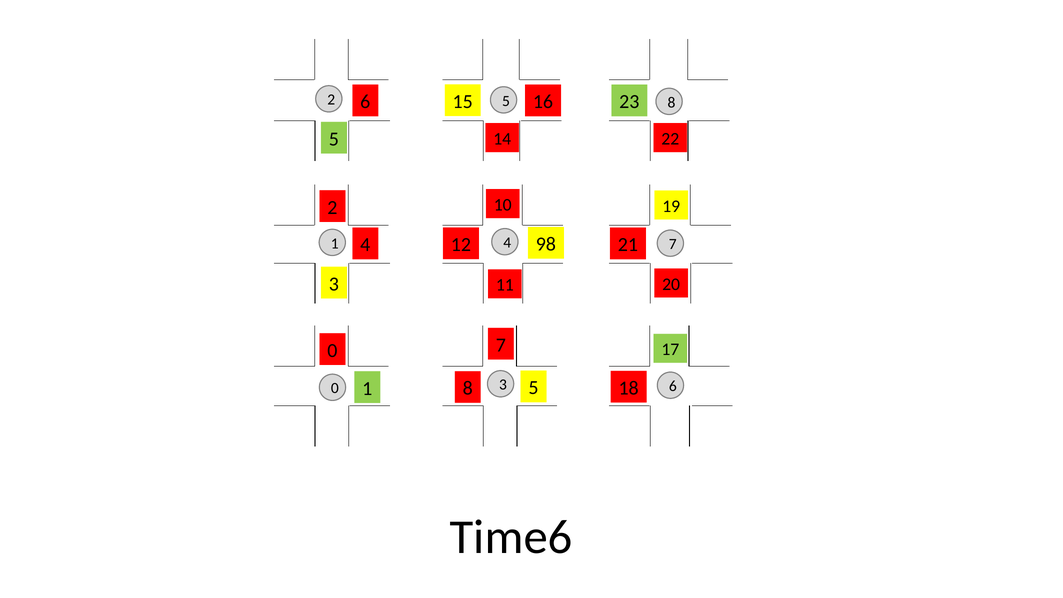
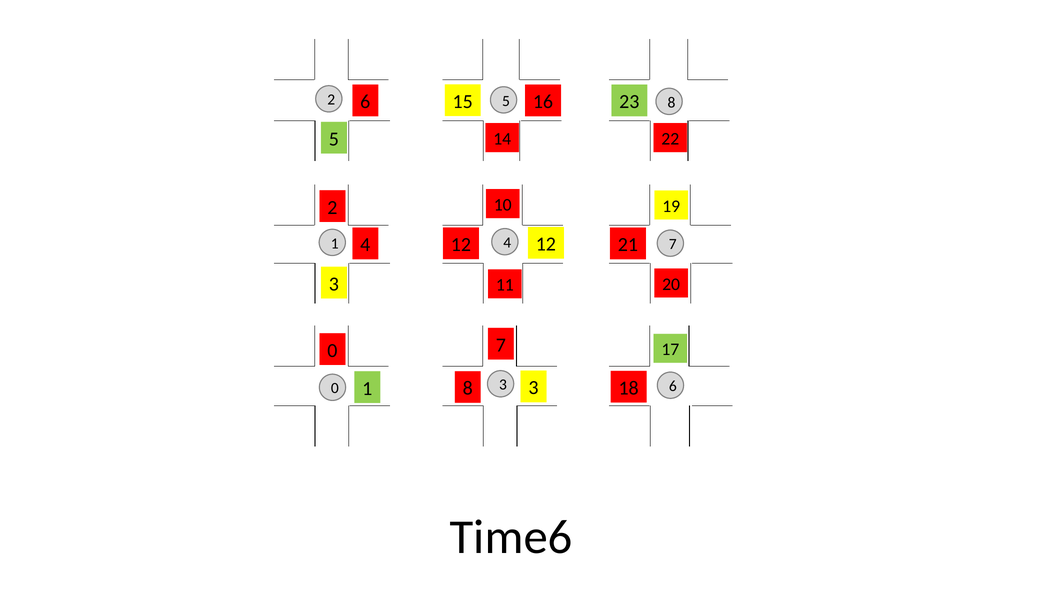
12 98: 98 -> 12
8 5: 5 -> 3
